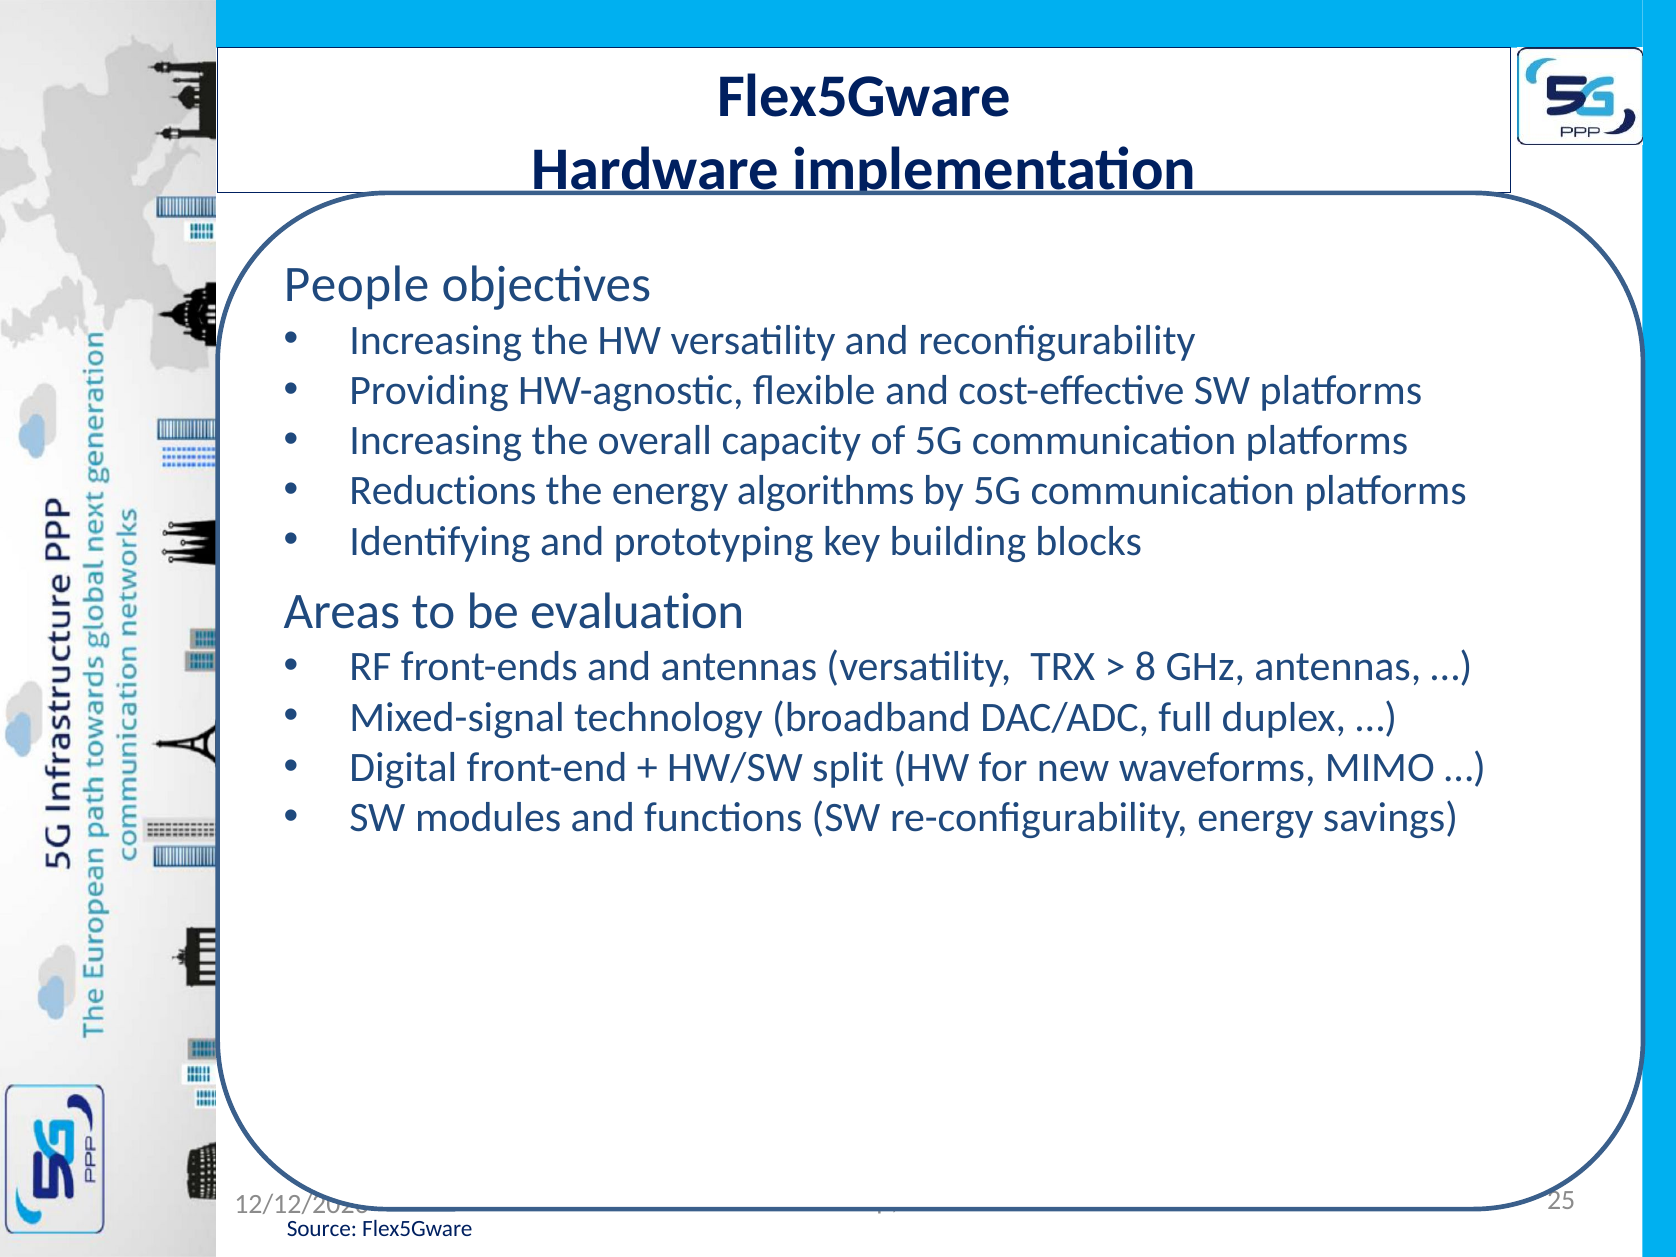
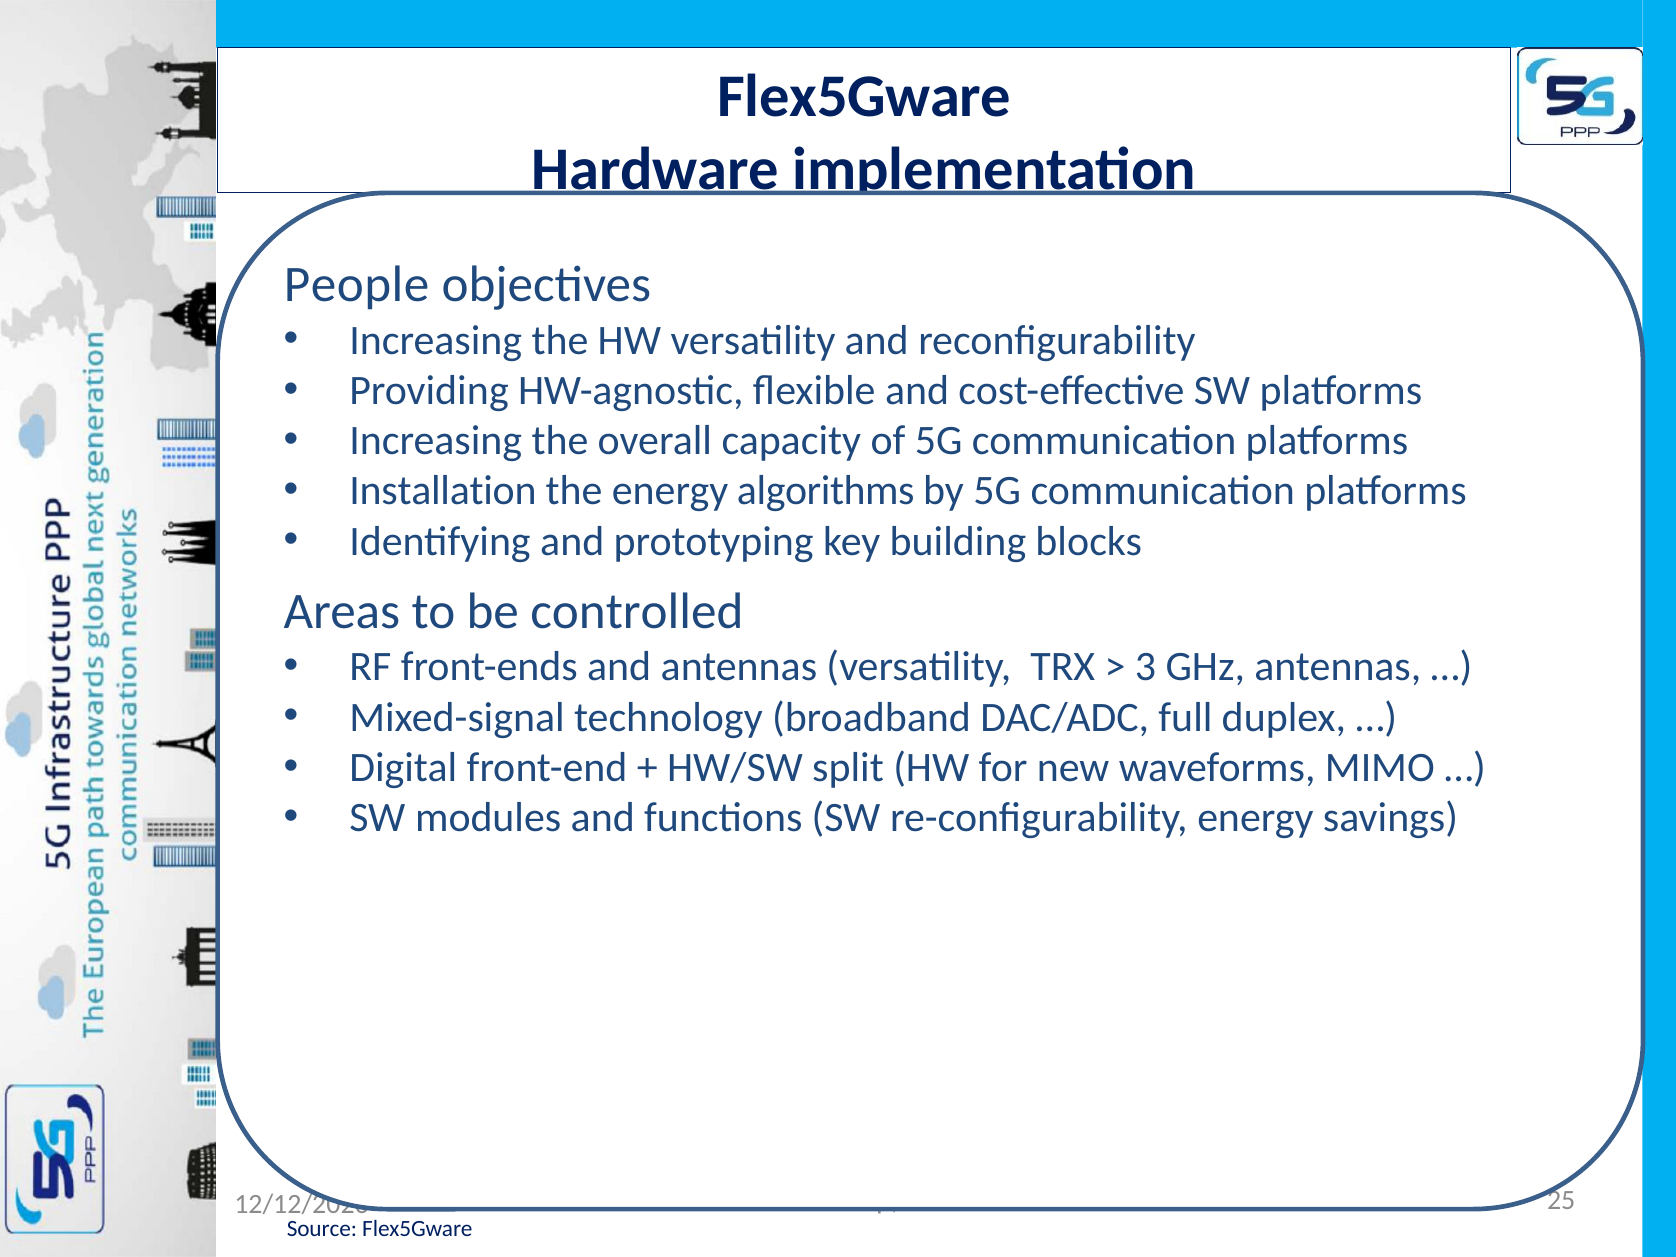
Reductions: Reductions -> Installation
evaluation: evaluation -> controlled
8: 8 -> 3
